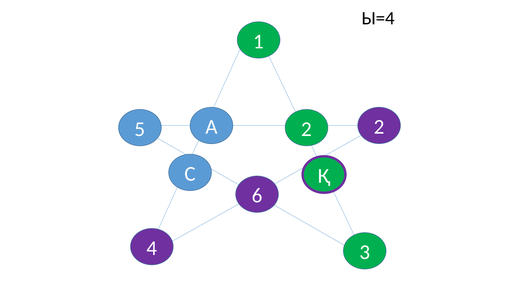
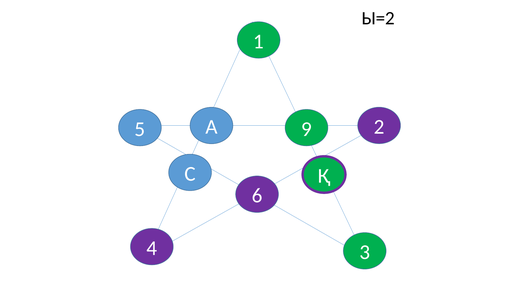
Ы=4: Ы=4 -> Ы=2
А 2: 2 -> 9
